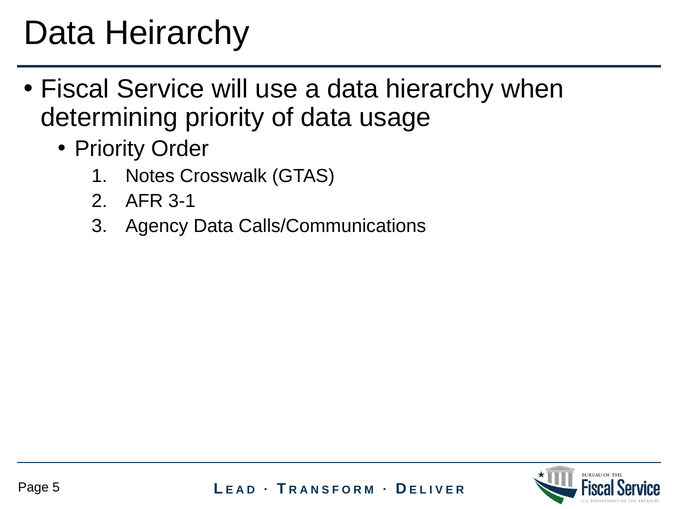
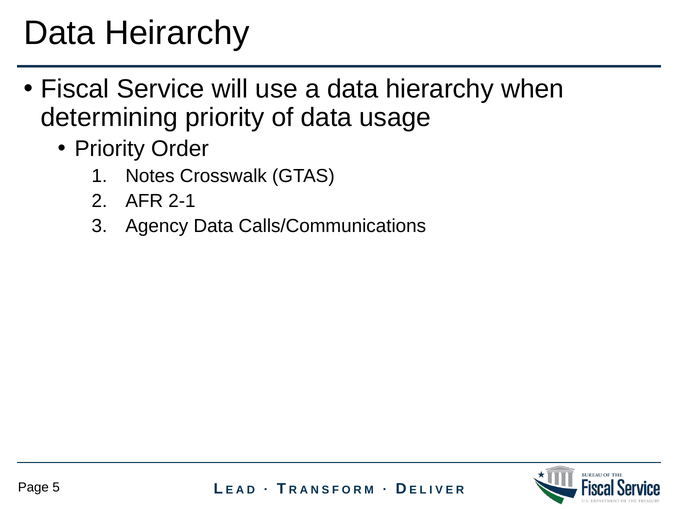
3-1: 3-1 -> 2-1
